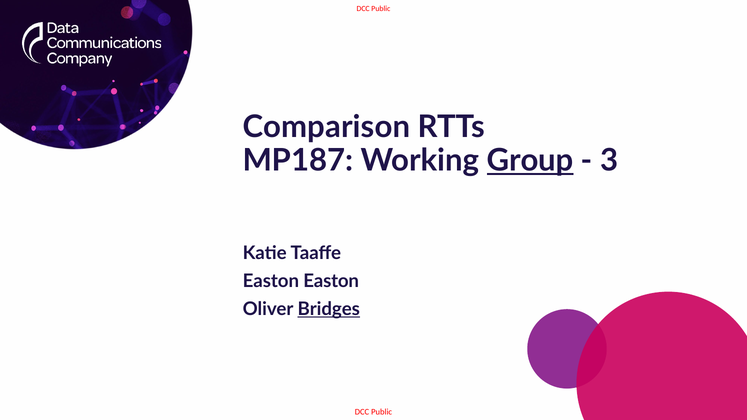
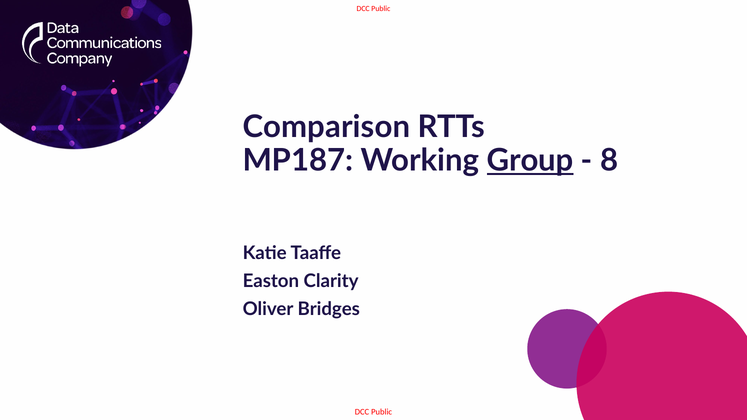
3: 3 -> 8
Easton Easton: Easton -> Clarity
Bridges underline: present -> none
